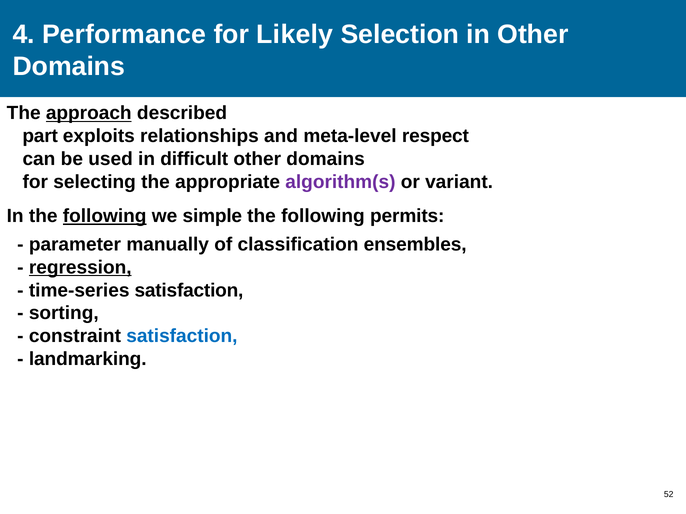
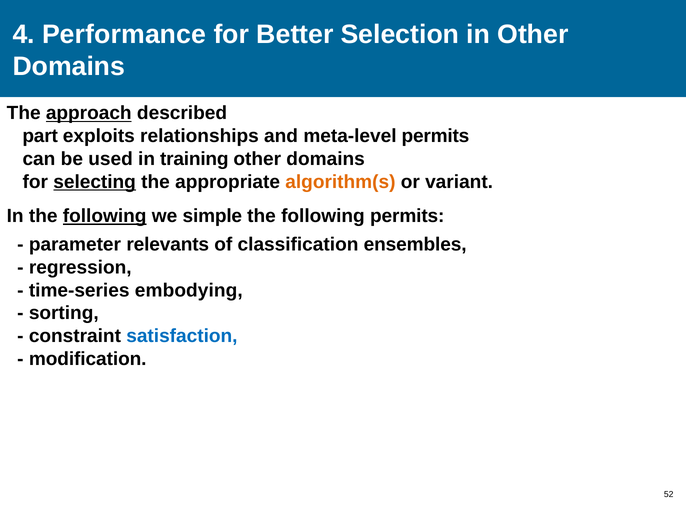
Likely: Likely -> Better
meta-level respect: respect -> permits
difficult: difficult -> training
selecting underline: none -> present
algorithm(s colour: purple -> orange
manually: manually -> relevants
regression underline: present -> none
time-series satisfaction: satisfaction -> embodying
landmarking: landmarking -> modification
